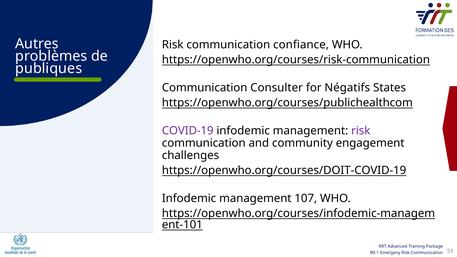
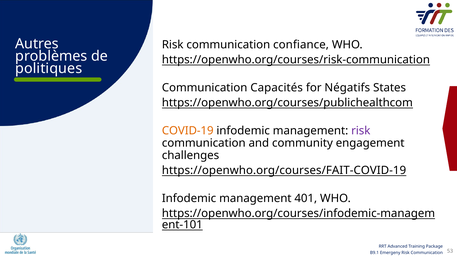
publiques: publiques -> politiques
Consulter: Consulter -> Capacités
COVID-19 colour: purple -> orange
https://openwho.org/courses/DOIT-COVID-19: https://openwho.org/courses/DOIT-COVID-19 -> https://openwho.org/courses/FAIT-COVID-19
107: 107 -> 401
